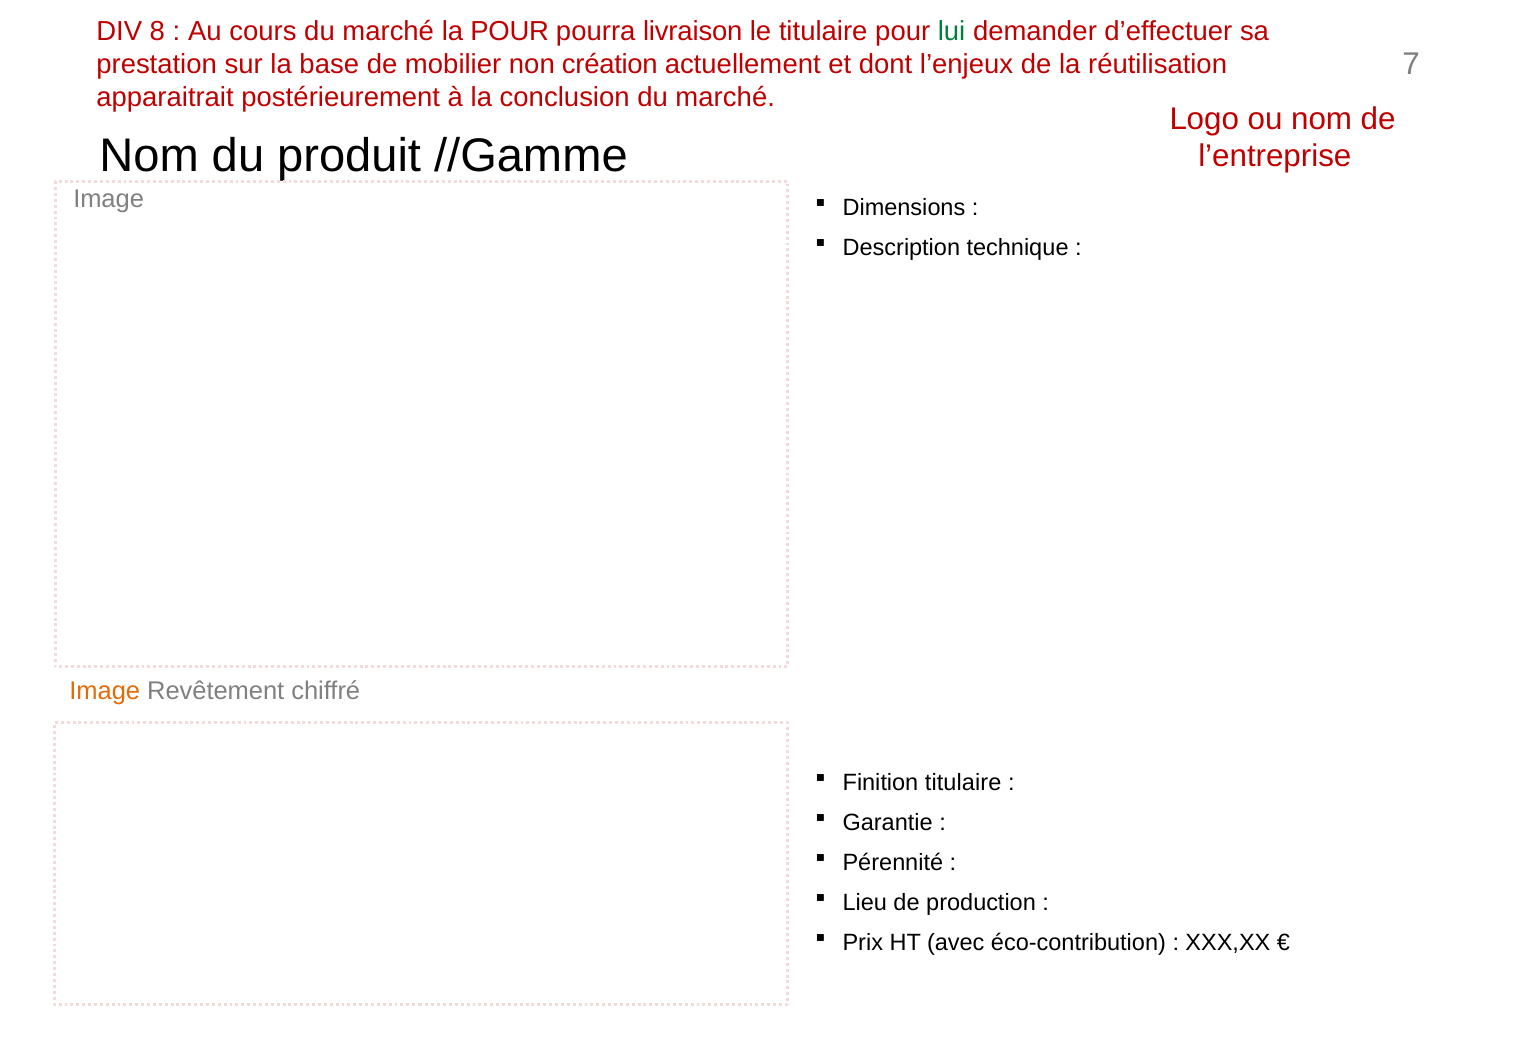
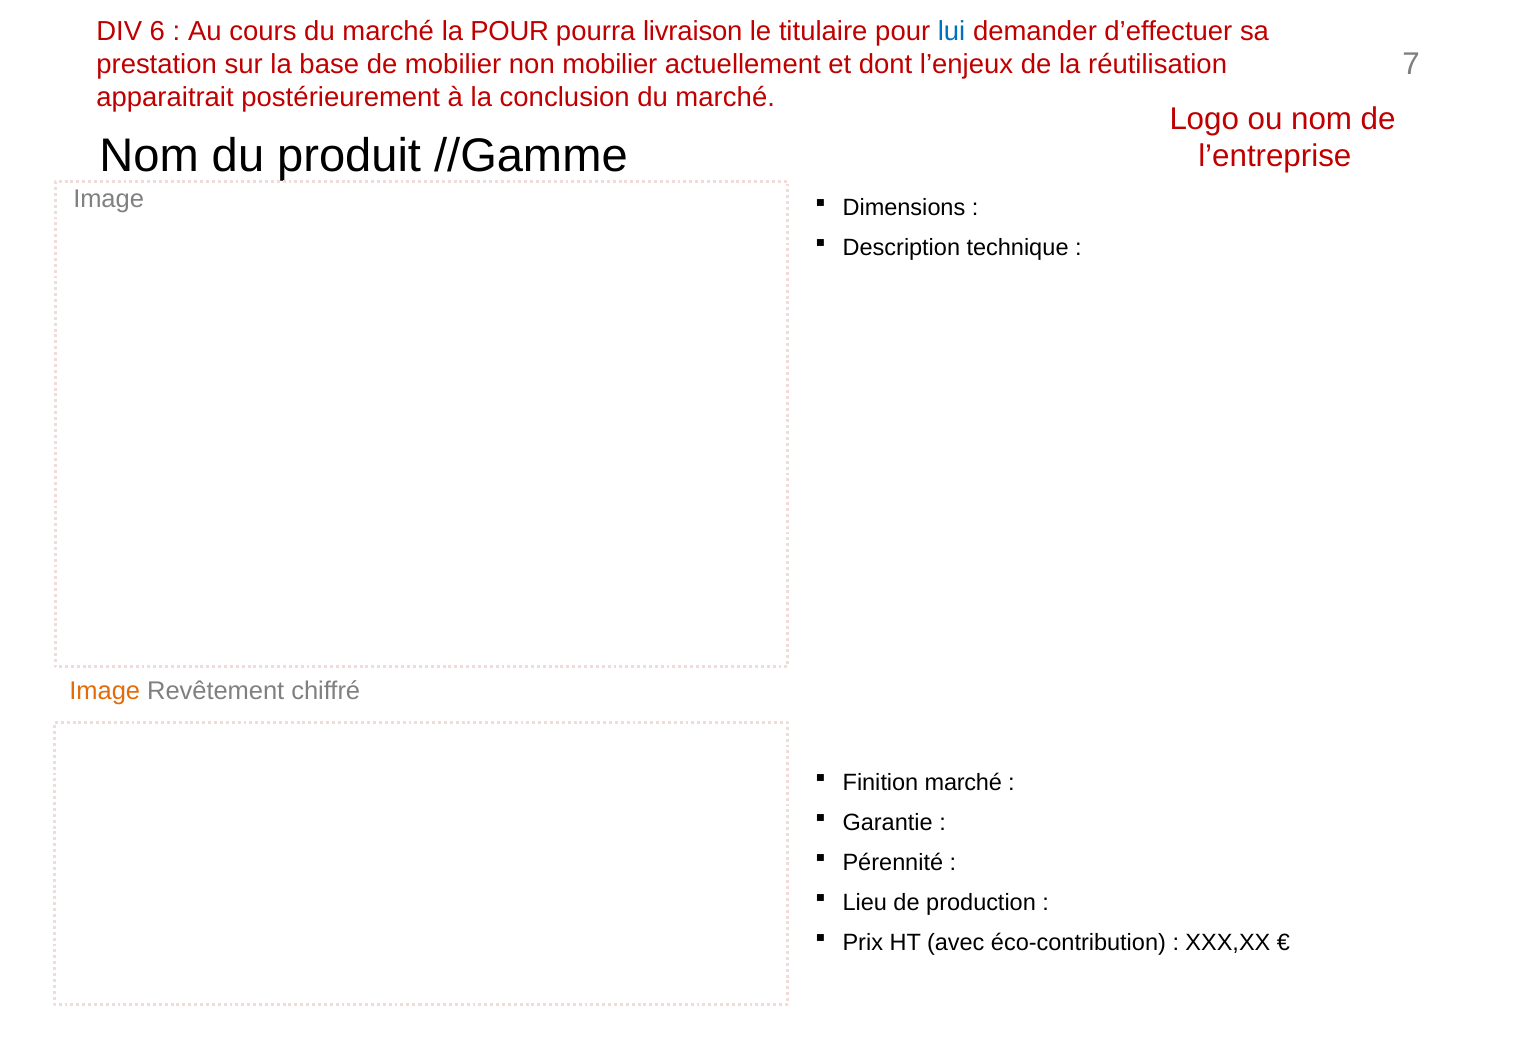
8: 8 -> 6
lui colour: green -> blue
non création: création -> mobilier
Finition titulaire: titulaire -> marché
